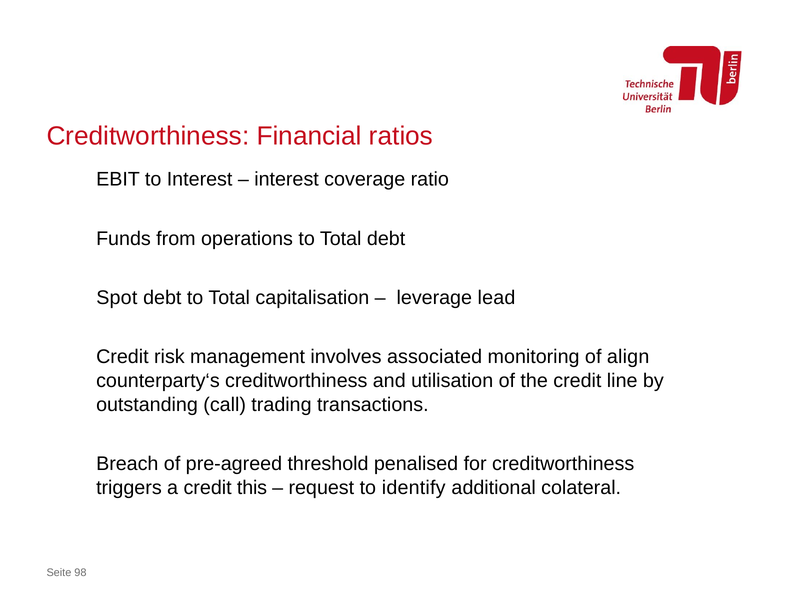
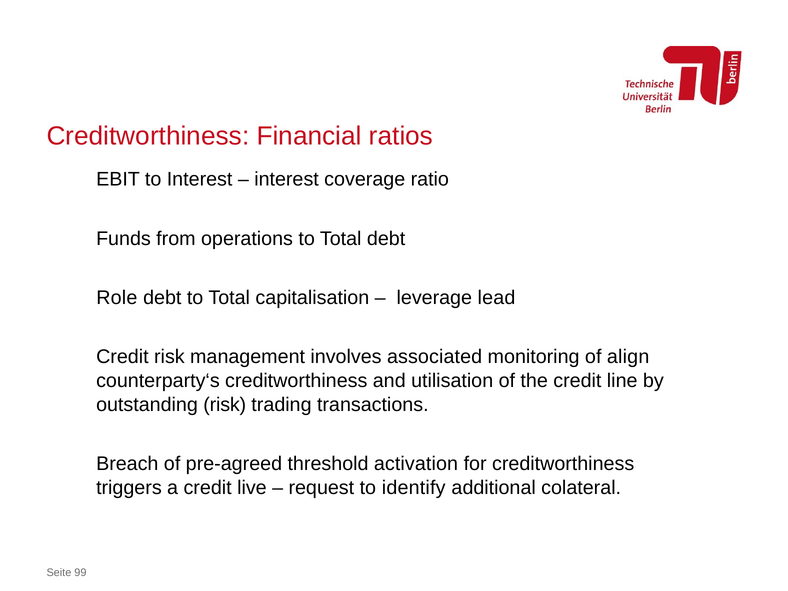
Spot: Spot -> Role
outstanding call: call -> risk
penalised: penalised -> activation
this: this -> live
98: 98 -> 99
